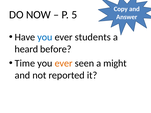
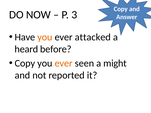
5: 5 -> 3
you at (45, 37) colour: blue -> orange
students: students -> attacked
Time at (25, 63): Time -> Copy
